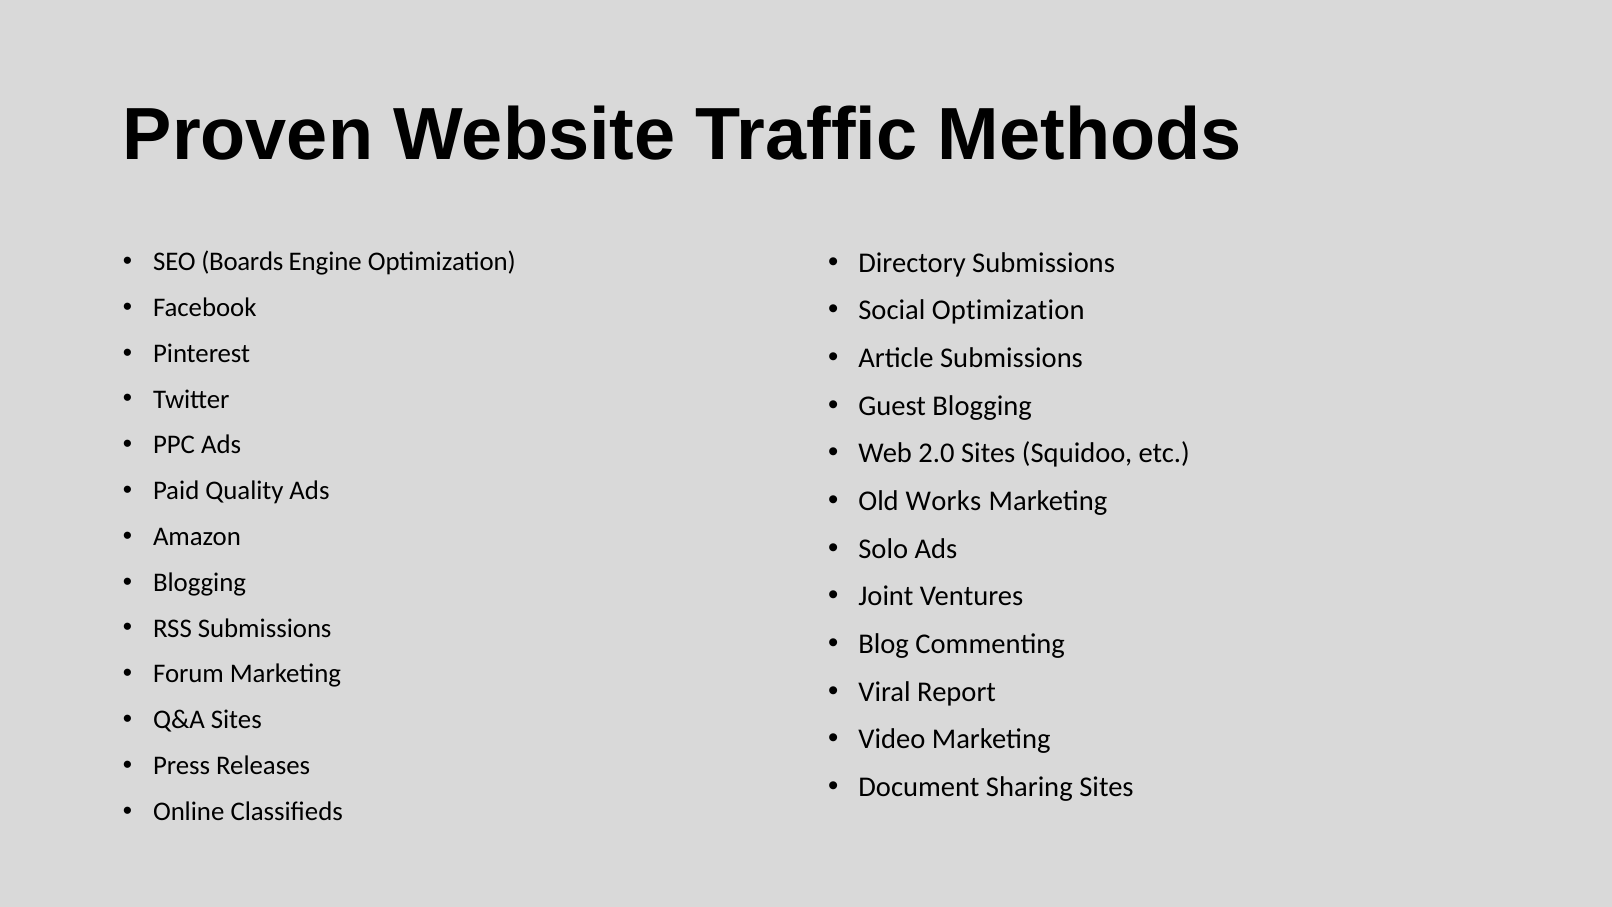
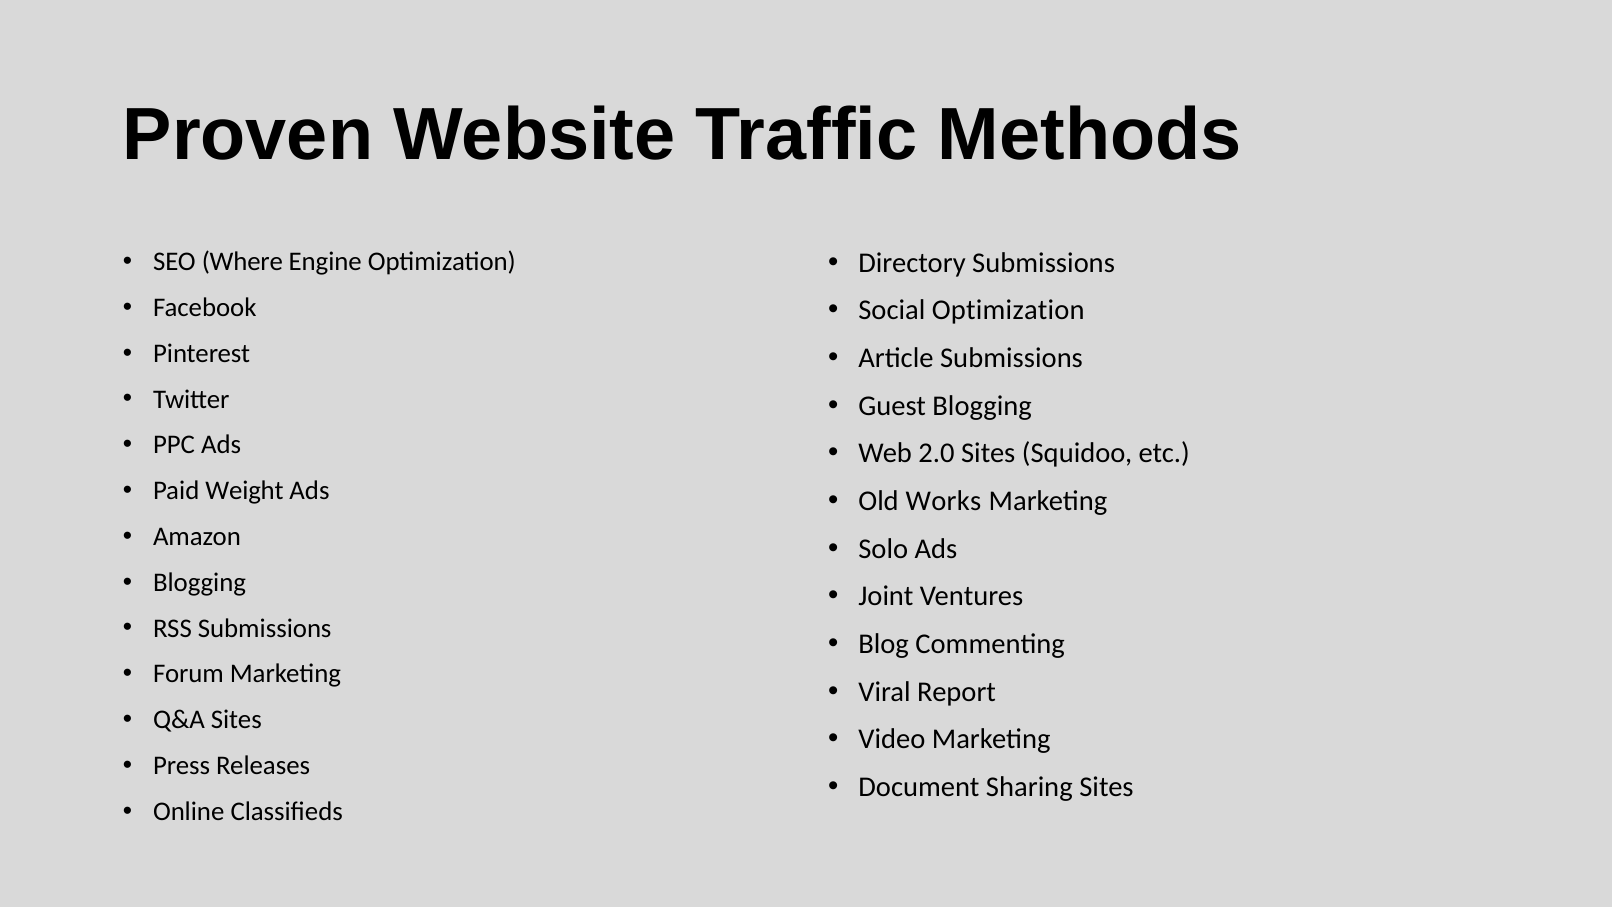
Boards: Boards -> Where
Quality: Quality -> Weight
